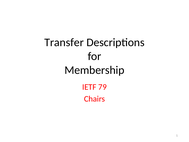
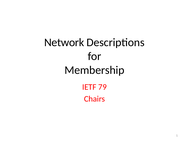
Transfer: Transfer -> Network
